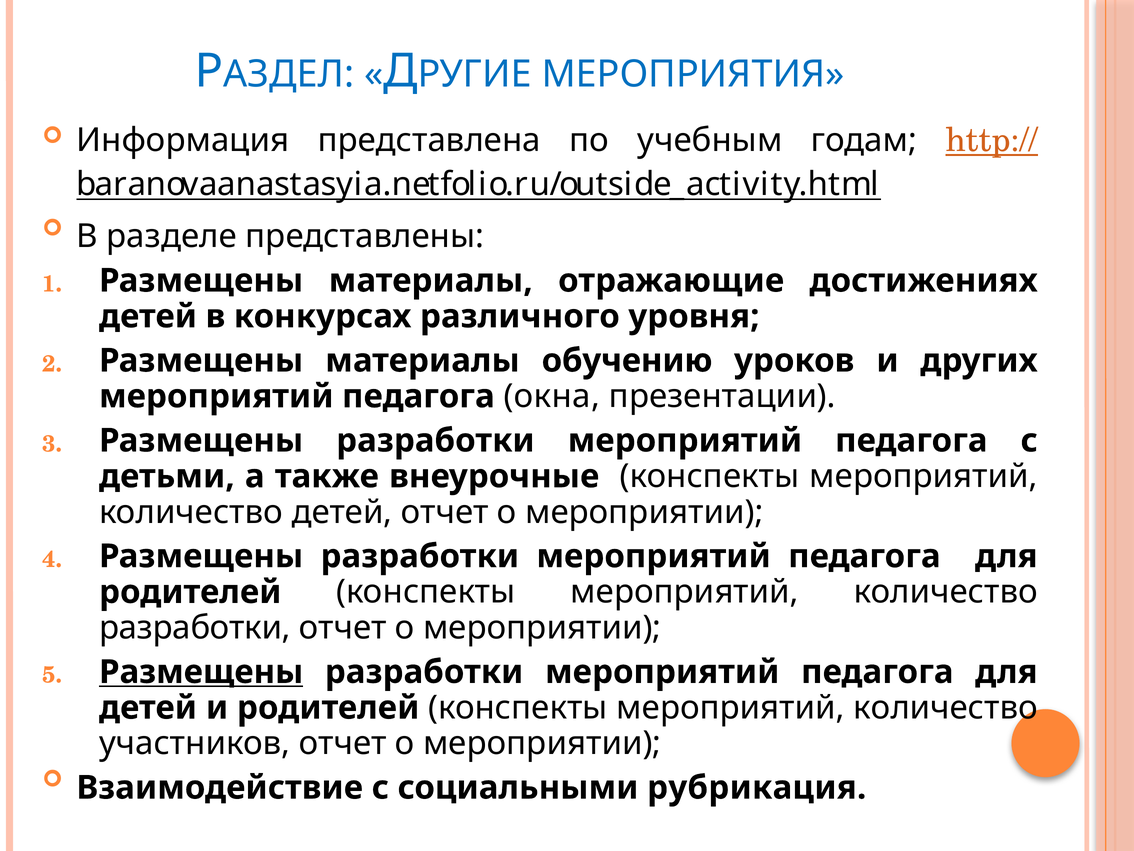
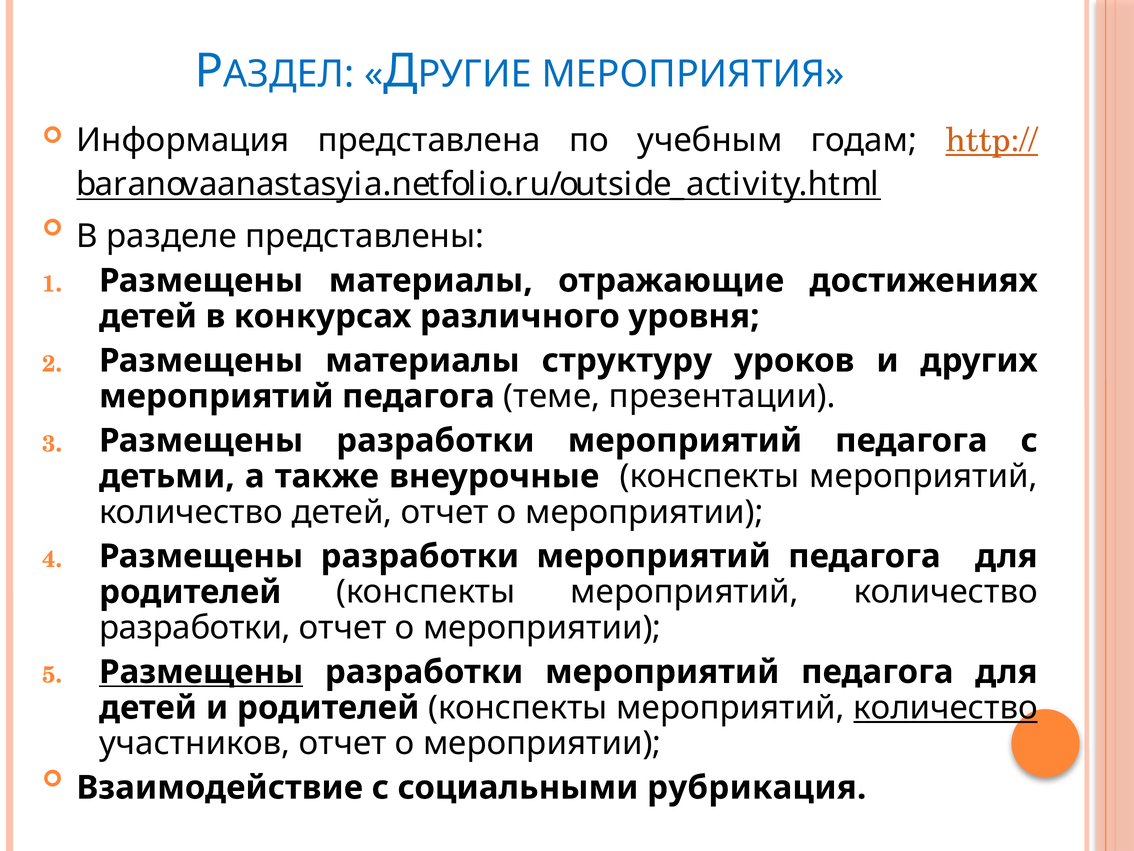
обучению: обучению -> структуру
окна: окна -> теме
количество at (946, 707) underline: none -> present
